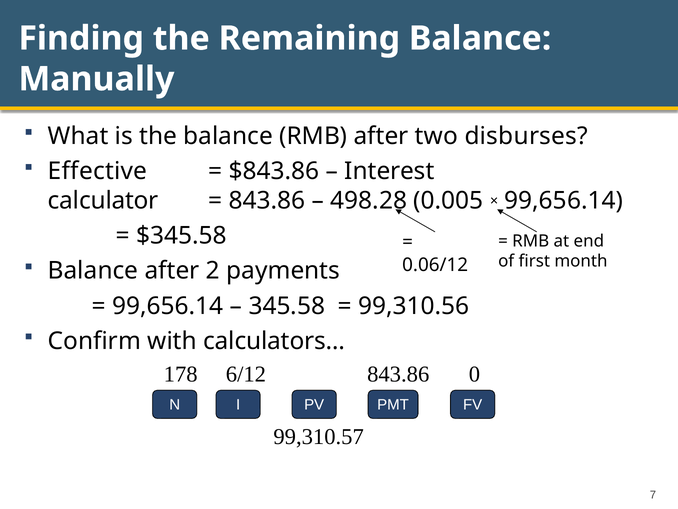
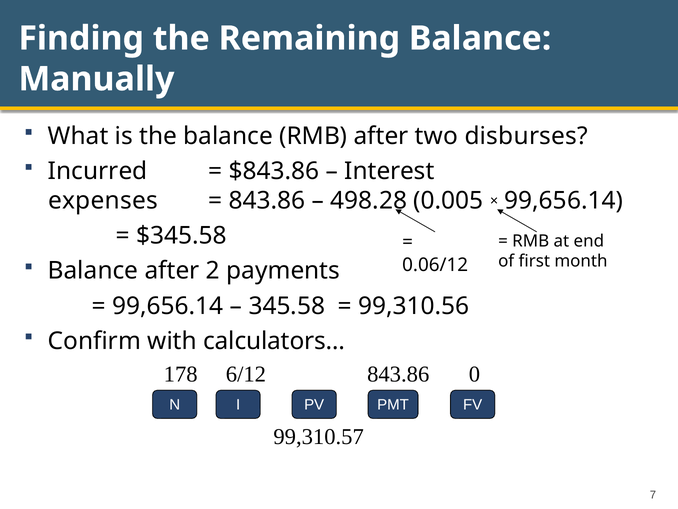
Effective: Effective -> Incurred
calculator: calculator -> expenses
